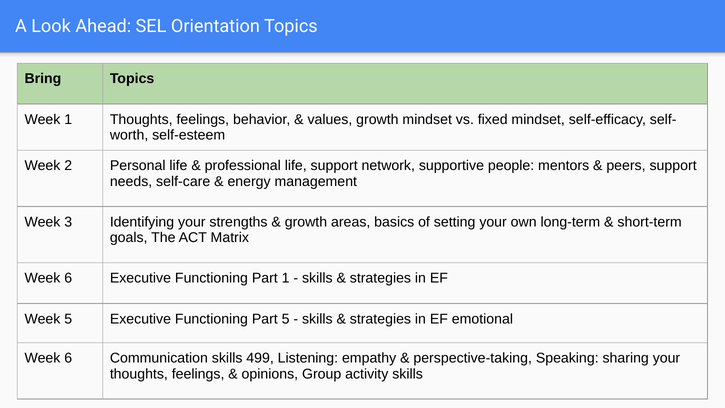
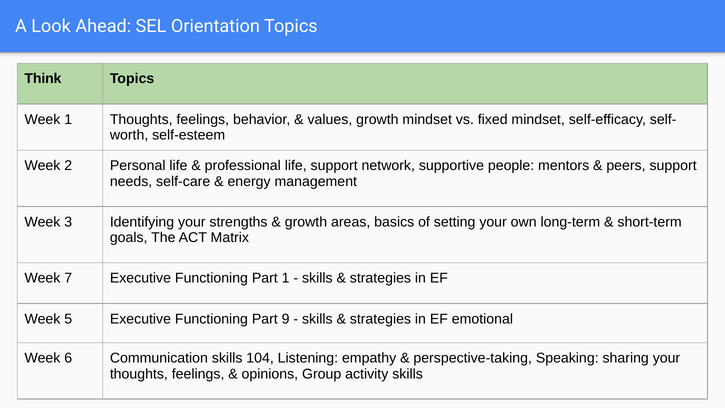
Bring: Bring -> Think
6 at (68, 278): 6 -> 7
Part 5: 5 -> 9
499: 499 -> 104
